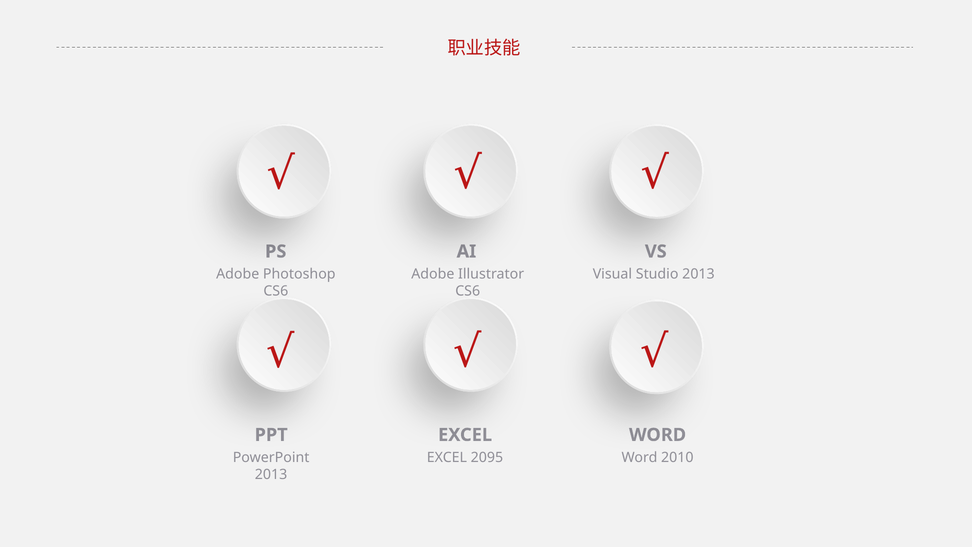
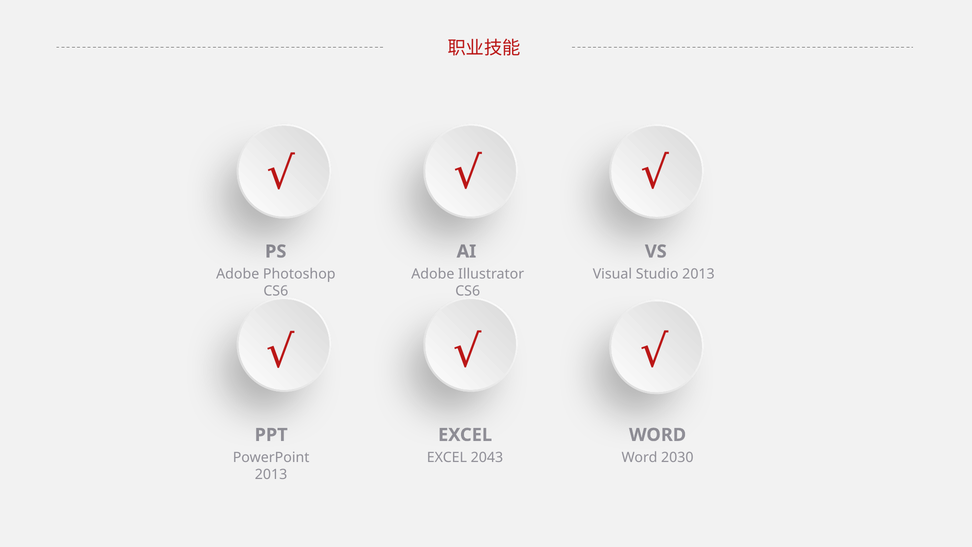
2095: 2095 -> 2043
2010: 2010 -> 2030
